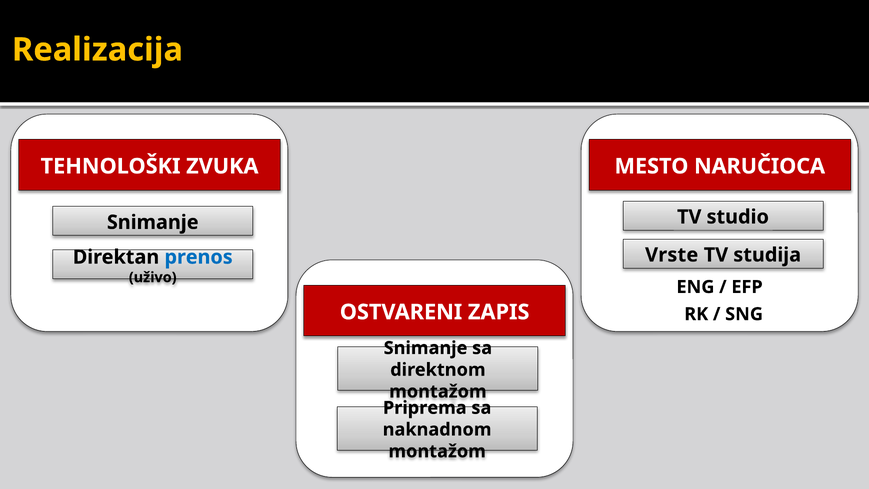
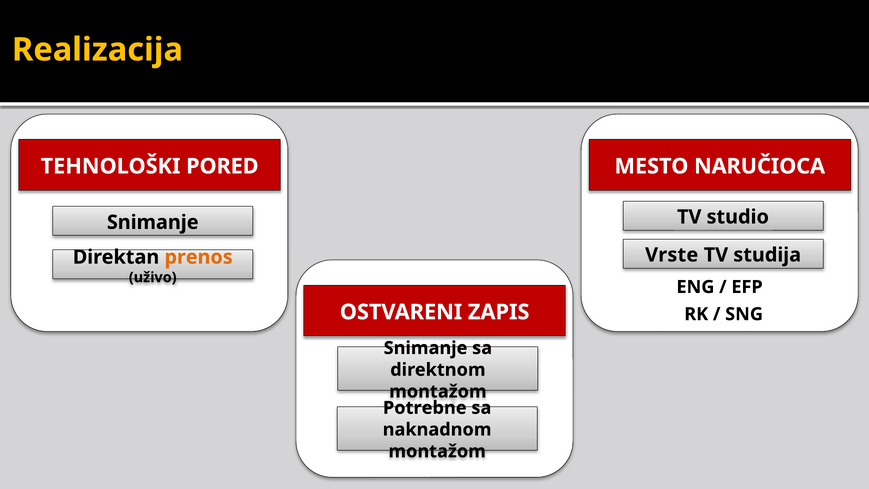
ZVUKA: ZVUKA -> PORED
prenos colour: blue -> orange
Priprema: Priprema -> Potrebne
